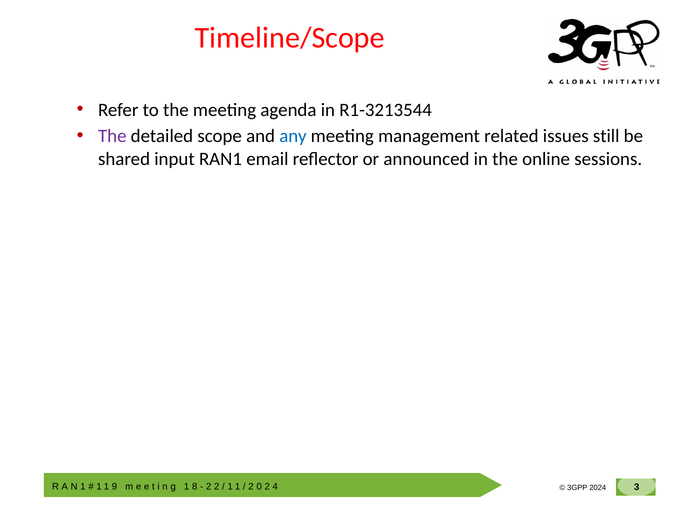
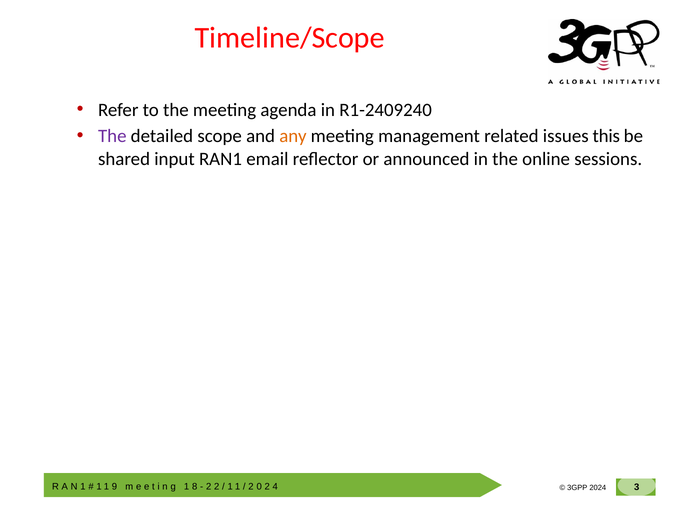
R1-3213544: R1-3213544 -> R1-2409240
any colour: blue -> orange
still: still -> this
